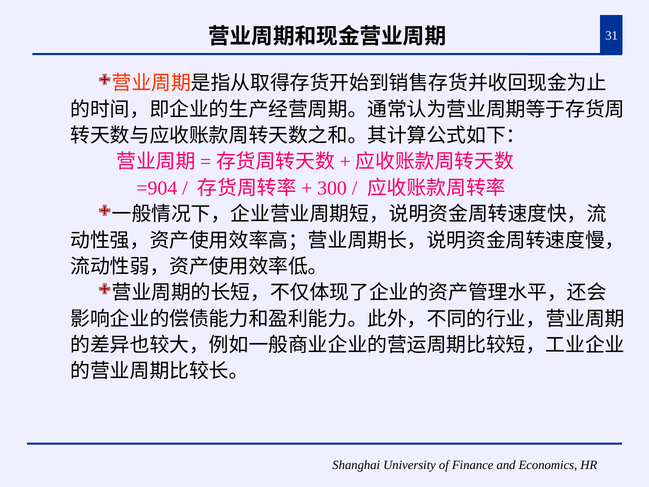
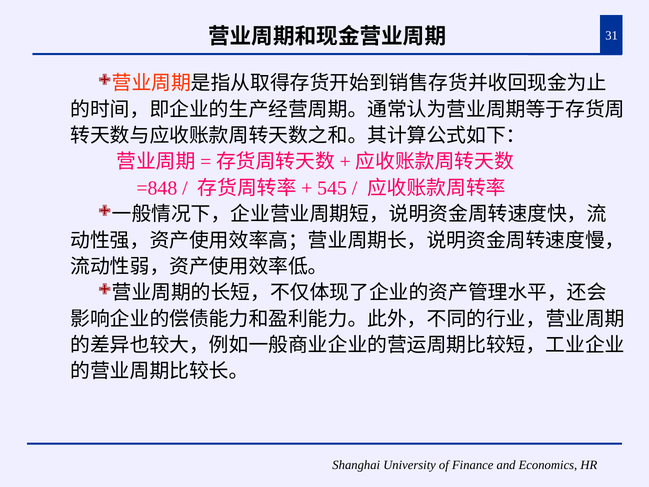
=904: =904 -> =848
300: 300 -> 545
